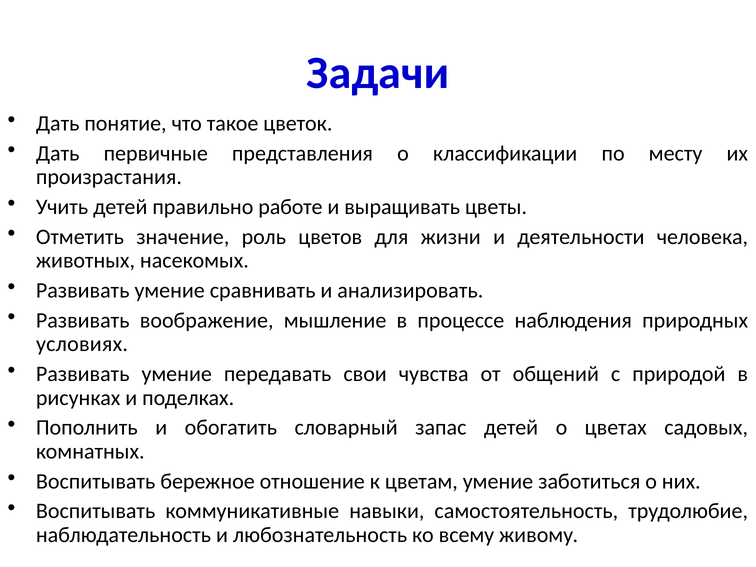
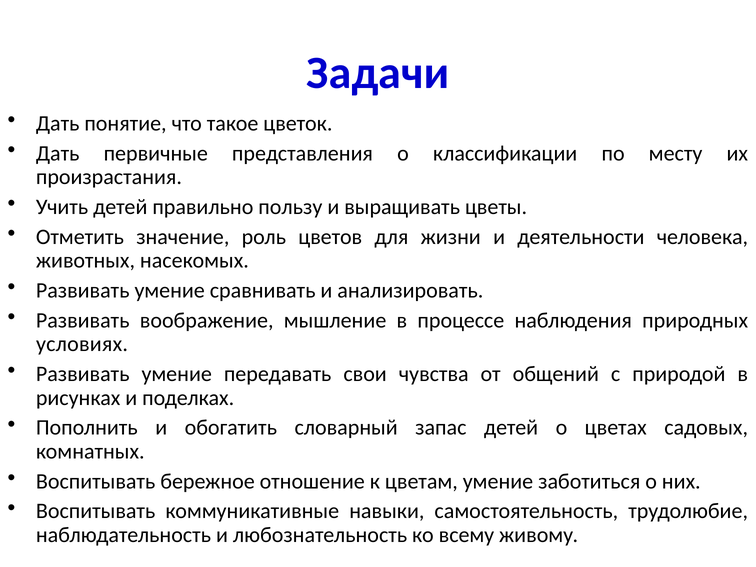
работе: работе -> пользу
